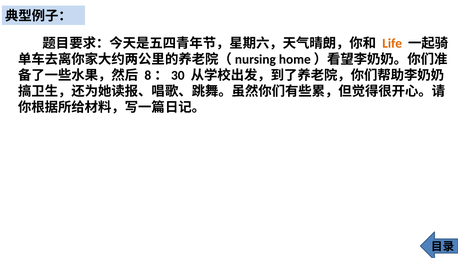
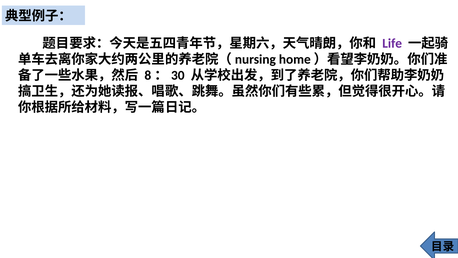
Life colour: orange -> purple
